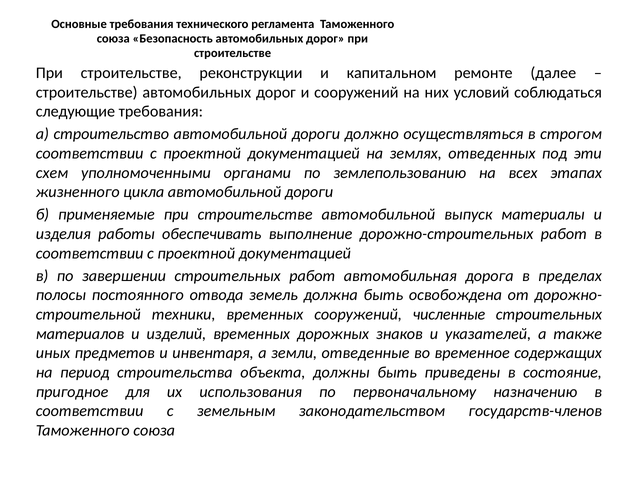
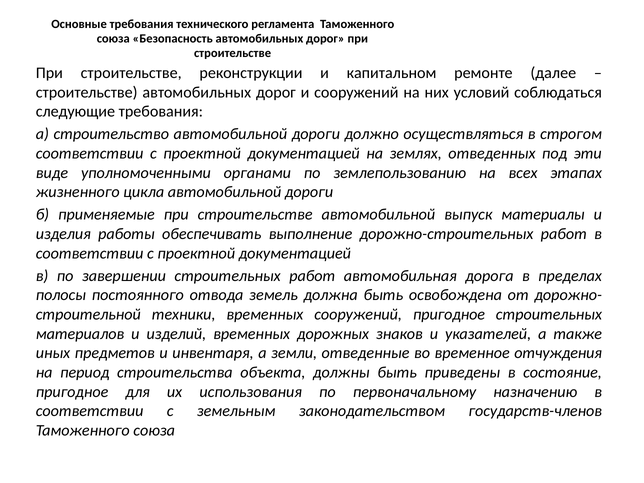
схем: схем -> виде
сооружений численные: численные -> пригодное
содержащих: содержащих -> отчуждения
